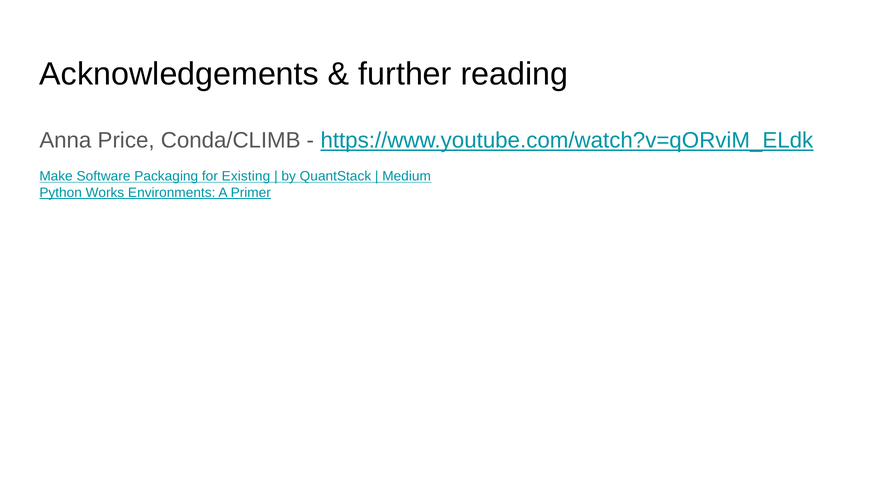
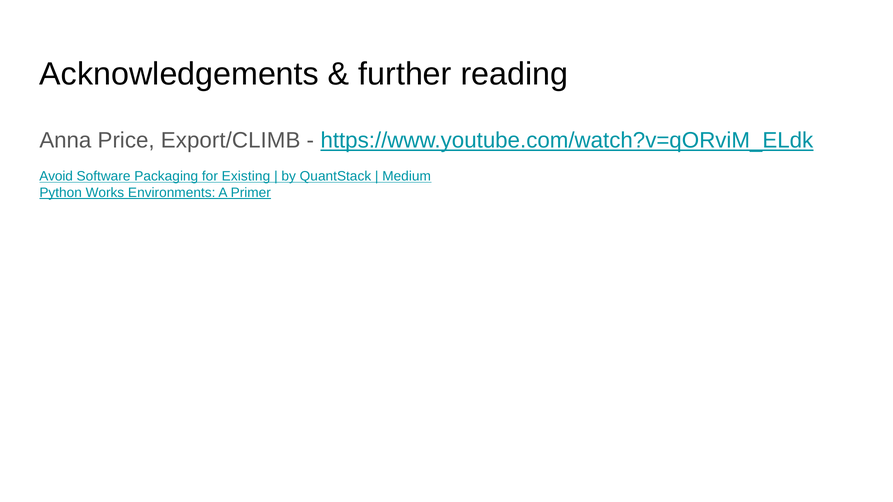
Conda/CLIMB: Conda/CLIMB -> Export/CLIMB
Make: Make -> Avoid
